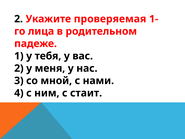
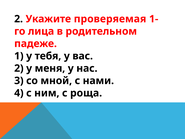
стаит: стаит -> роща
